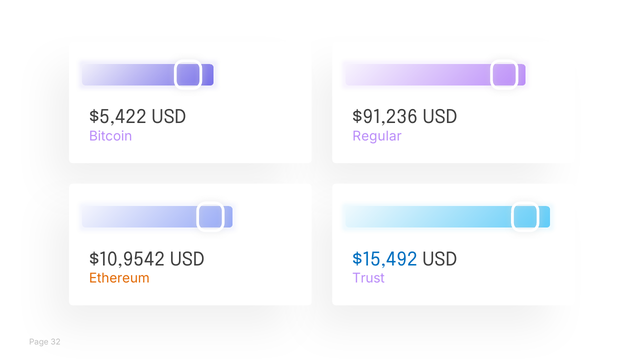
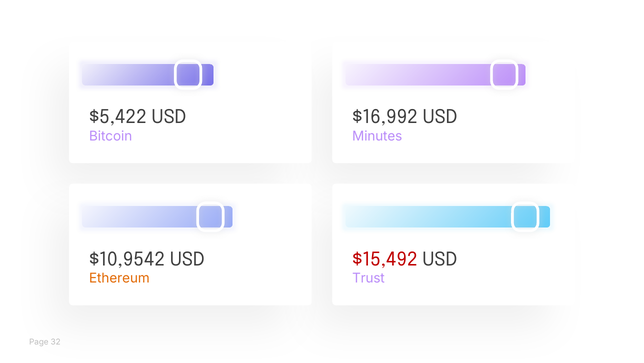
$91,236: $91,236 -> $16,992
Regular: Regular -> Minutes
$15,492 colour: blue -> red
